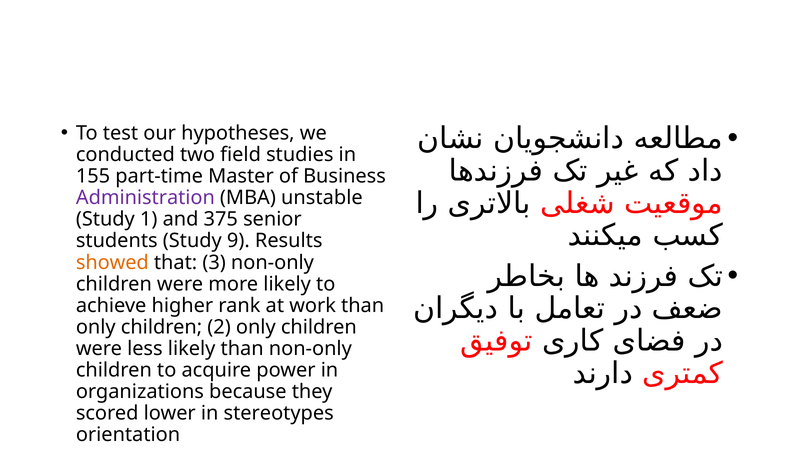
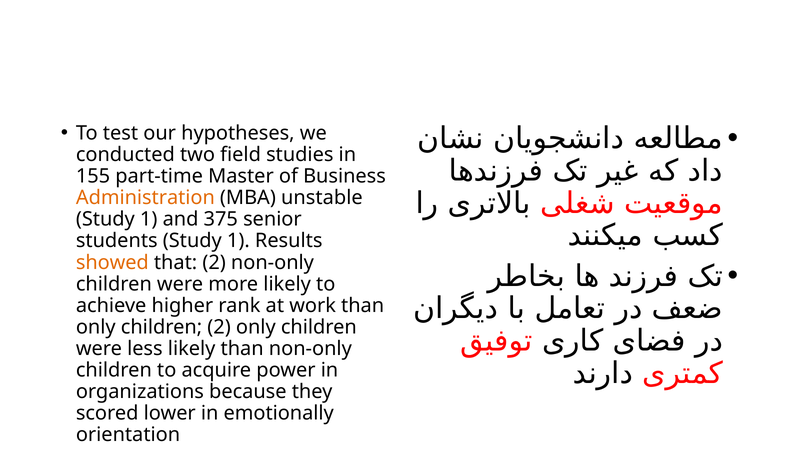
Administration colour: purple -> orange
students Study 9: 9 -> 1
that 3: 3 -> 2
stereotypes: stereotypes -> emotionally
